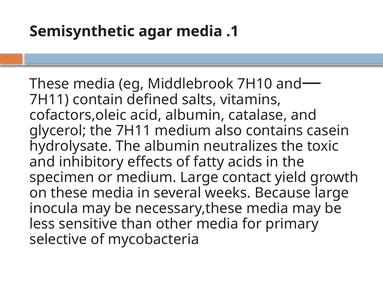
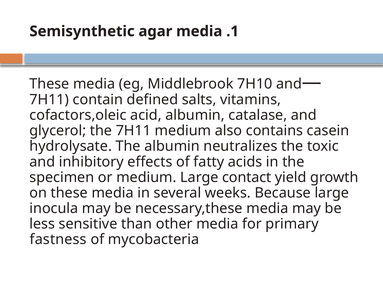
selective: selective -> fastness
